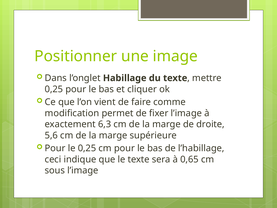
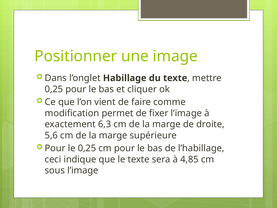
0,65: 0,65 -> 4,85
